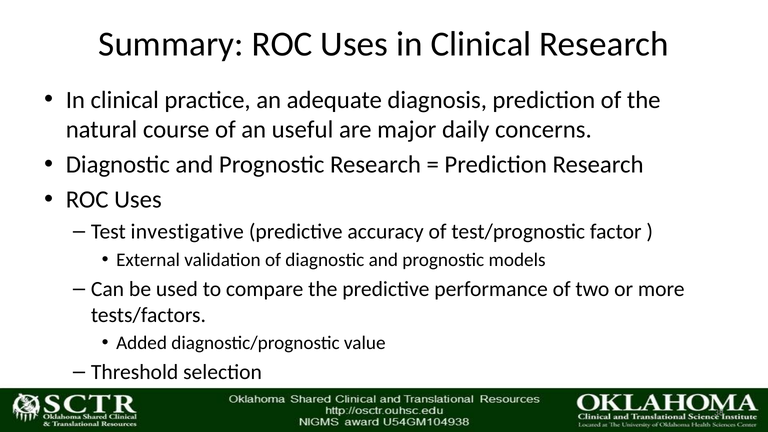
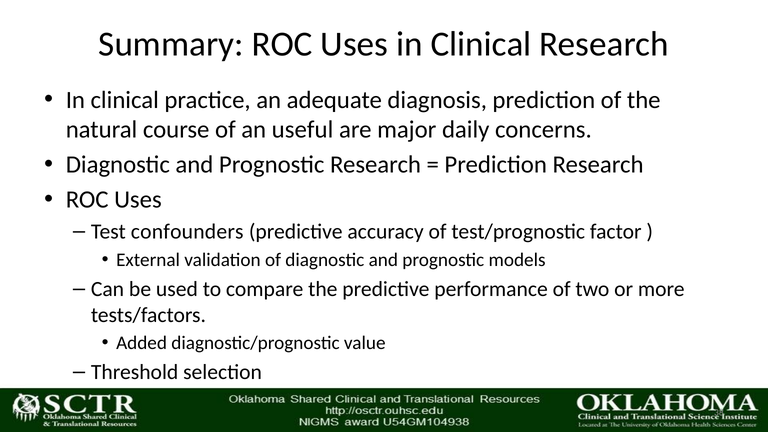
investigative: investigative -> confounders
